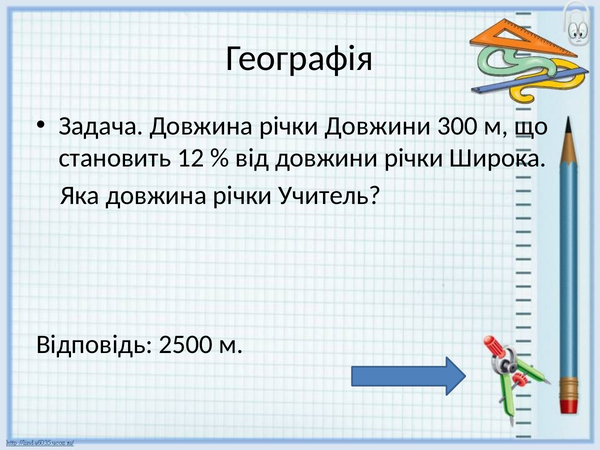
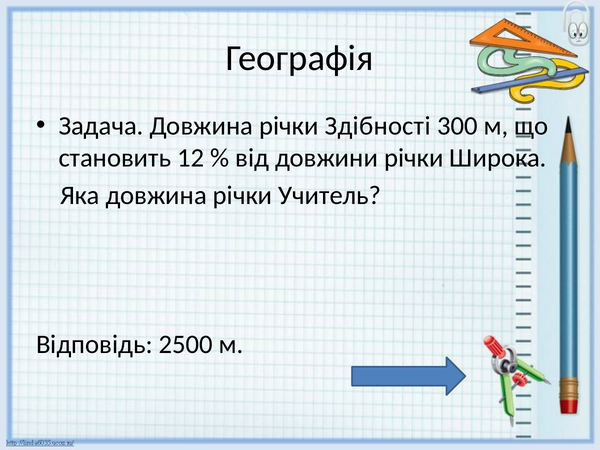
річки Довжини: Довжини -> Здібності
